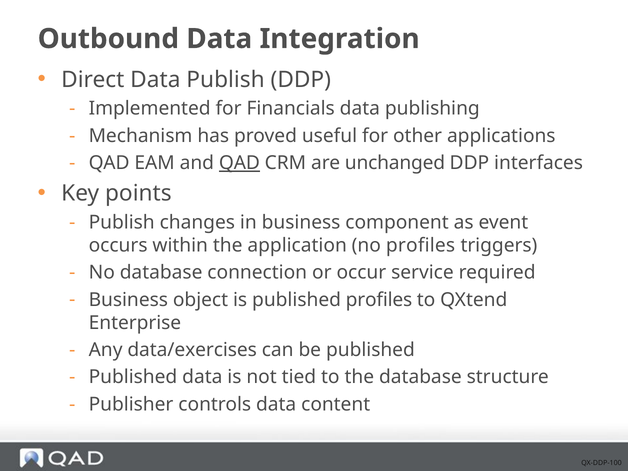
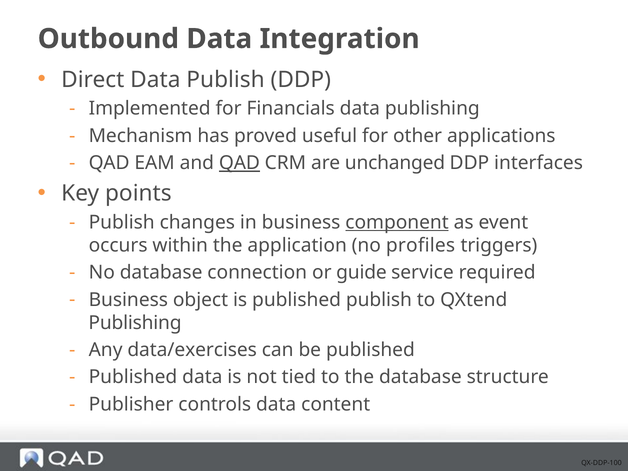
component underline: none -> present
occur: occur -> guide
published profiles: profiles -> publish
Enterprise at (135, 323): Enterprise -> Publishing
